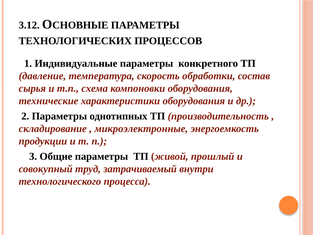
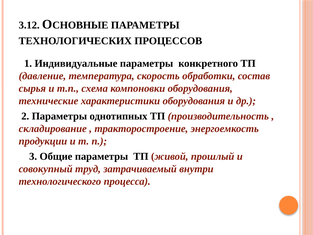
микроэлектронные: микроэлектронные -> тракторостроение
